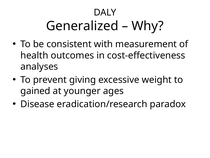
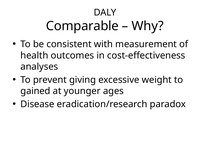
Generalized: Generalized -> Comparable
